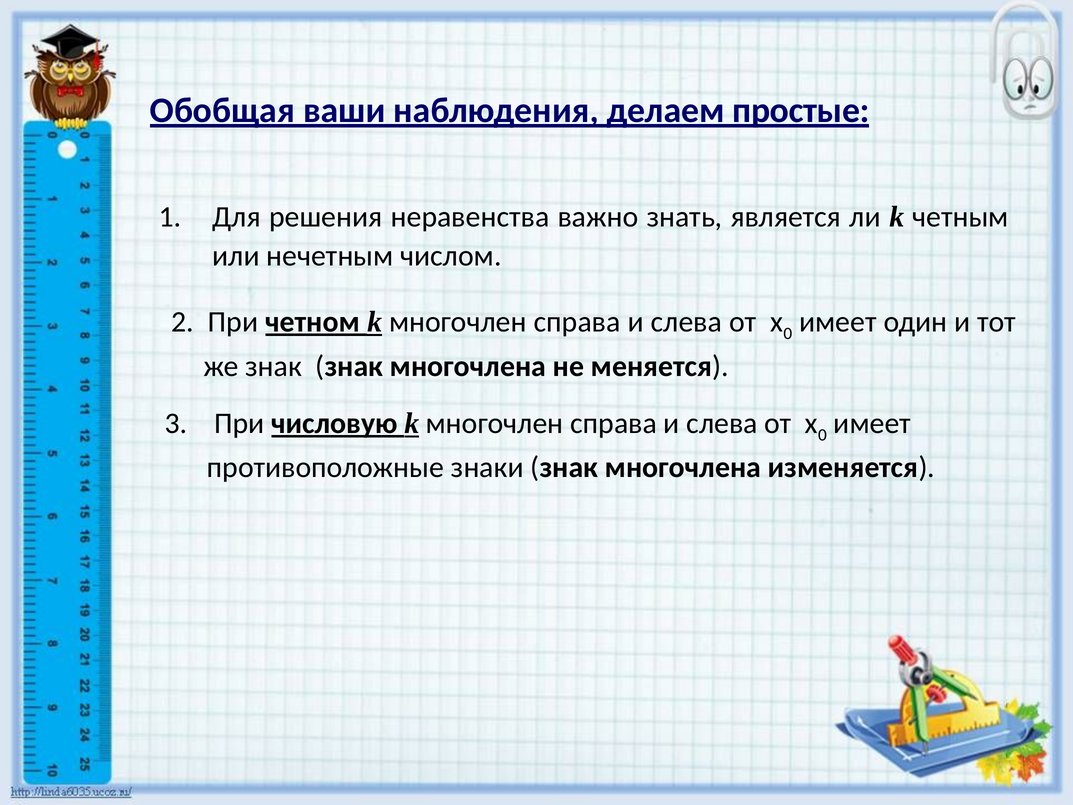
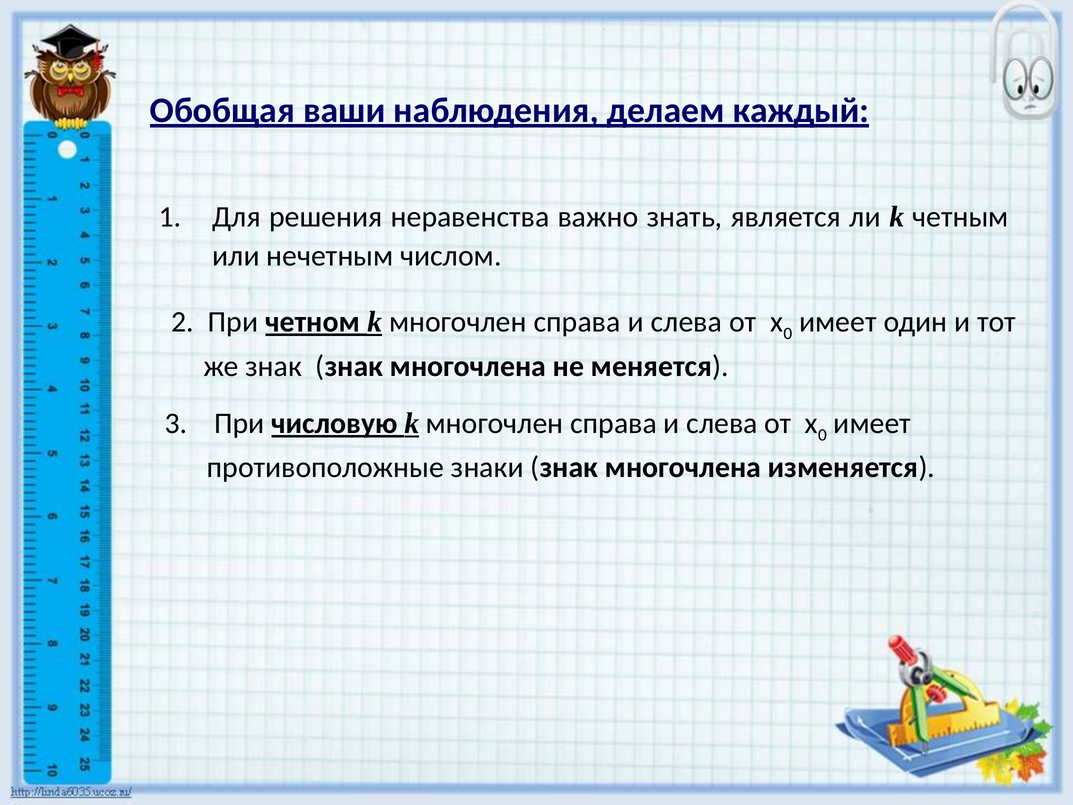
простые: простые -> каждый
